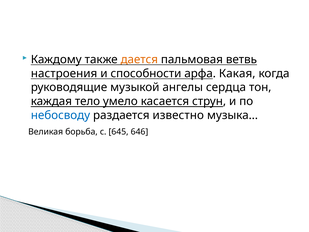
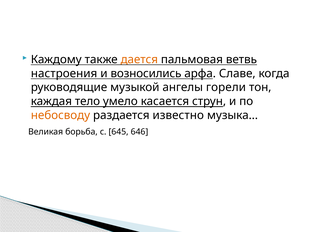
способности: способности -> возносились
Какая: Какая -> Славе
сердца: сердца -> горели
небосводу colour: blue -> orange
